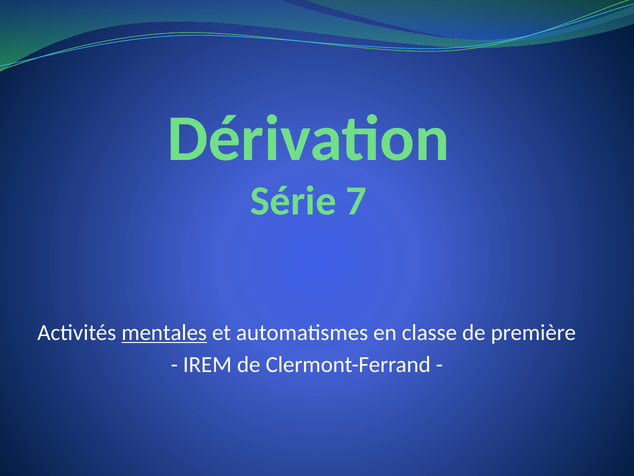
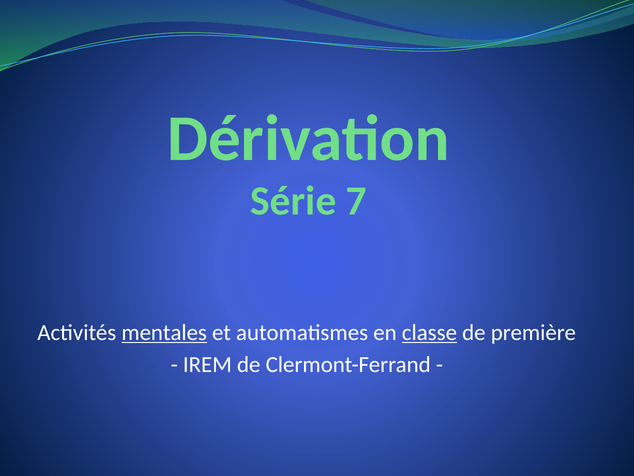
classe underline: none -> present
